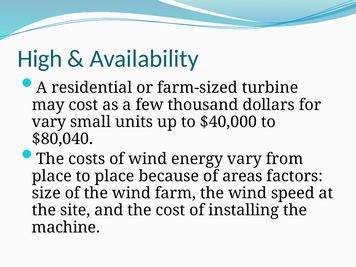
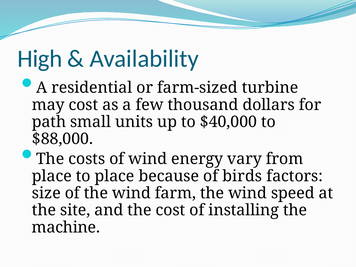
vary at (49, 122): vary -> path
$80,040: $80,040 -> $88,000
areas: areas -> birds
